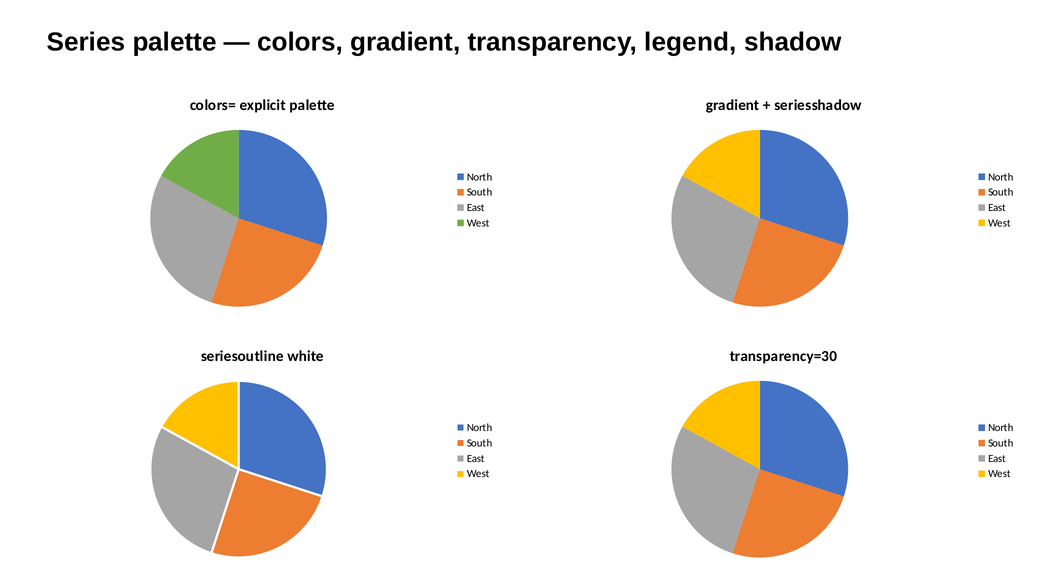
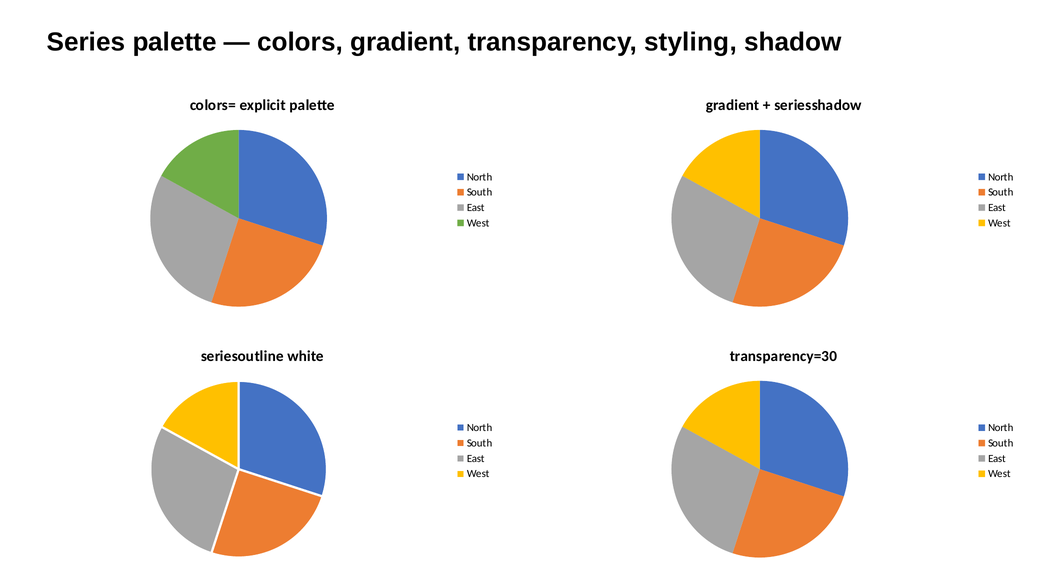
legend: legend -> styling
